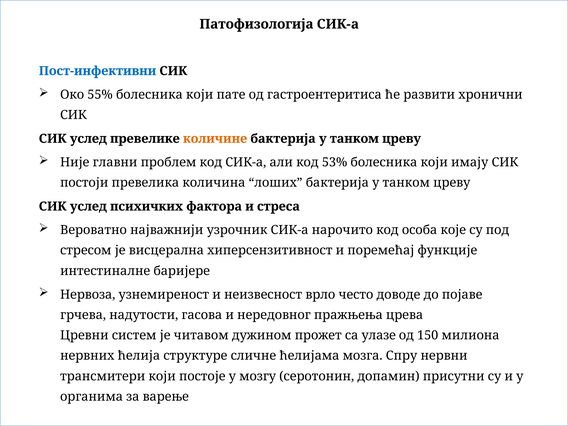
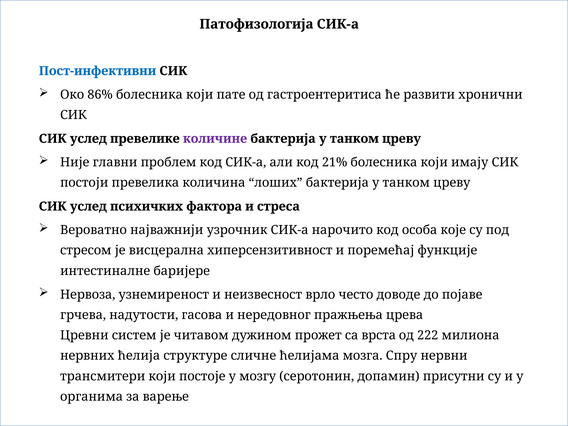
55%: 55% -> 86%
количине colour: orange -> purple
53%: 53% -> 21%
улазе: улазе -> врста
150: 150 -> 222
